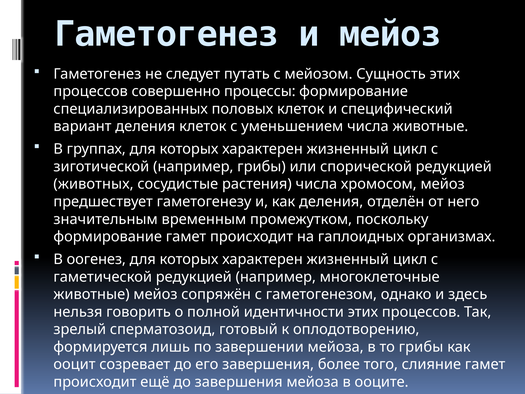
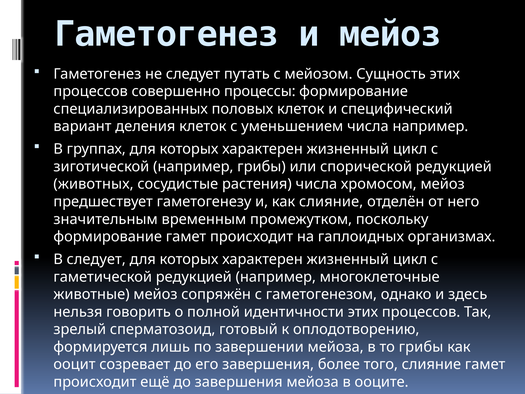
числа животные: животные -> например
как деления: деления -> слияние
В оогенез: оогенез -> следует
